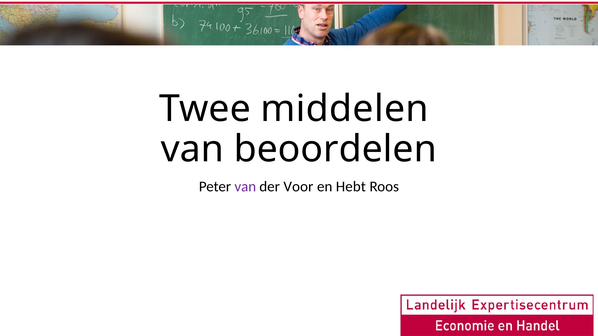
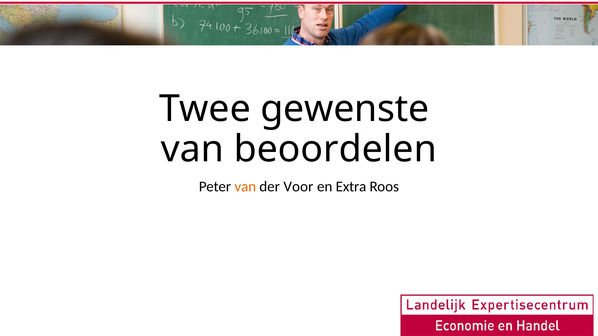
middelen: middelen -> gewenste
van at (245, 187) colour: purple -> orange
Hebt: Hebt -> Extra
